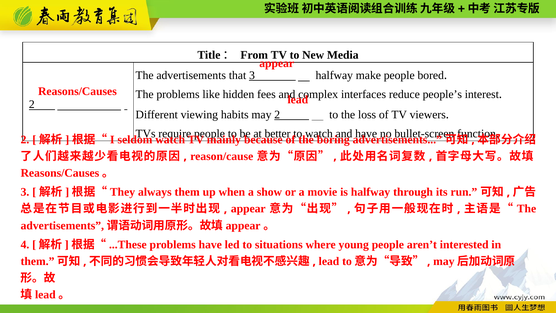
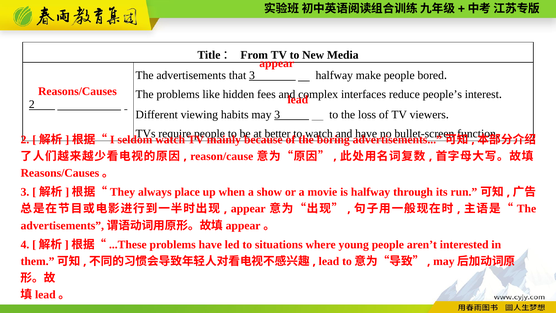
may 2: 2 -> 3
them: them -> place
